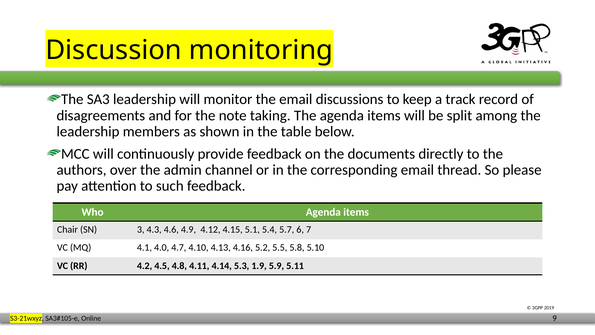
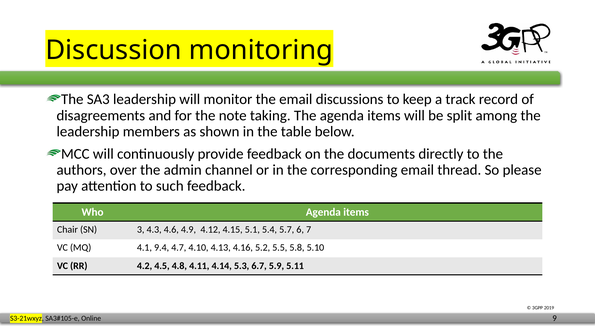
4.0: 4.0 -> 9.4
1.9: 1.9 -> 6.7
